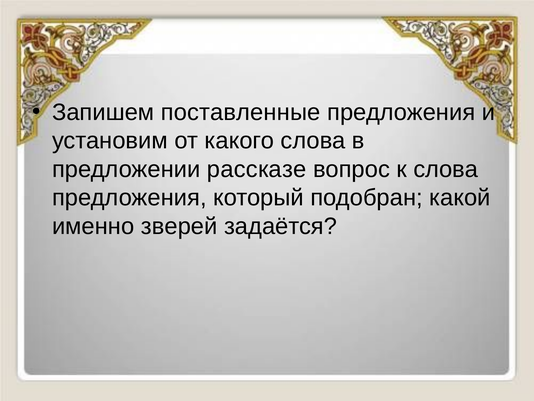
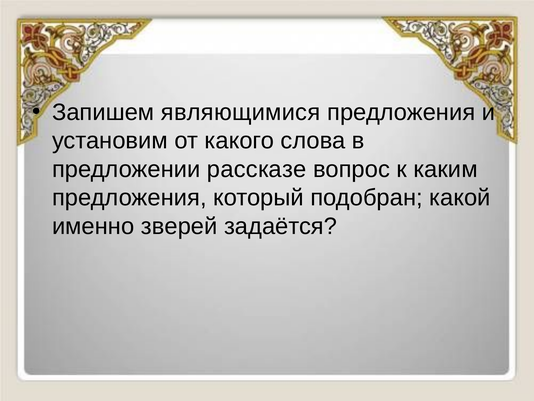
поставленные: поставленные -> являющимися
к слова: слова -> каким
